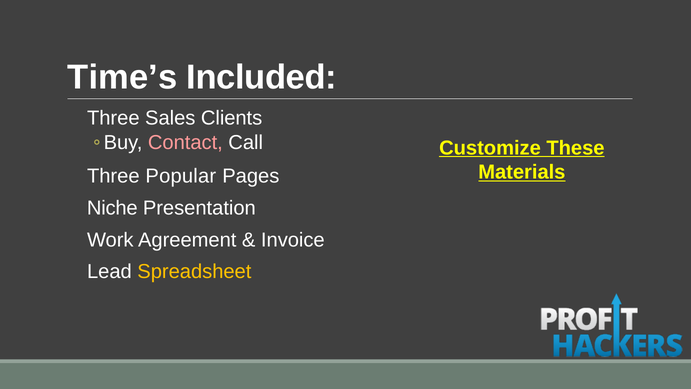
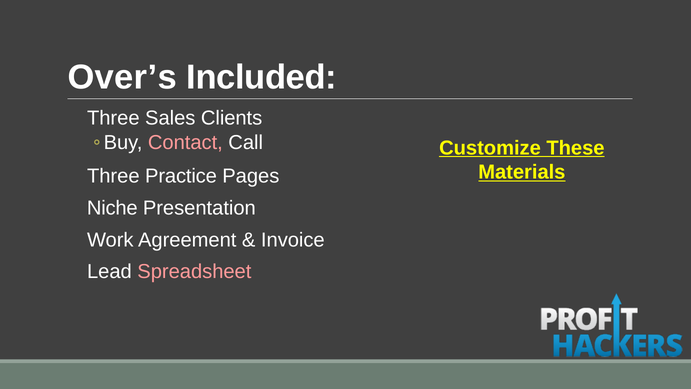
Time’s: Time’s -> Over’s
Popular: Popular -> Practice
Spreadsheet colour: yellow -> pink
